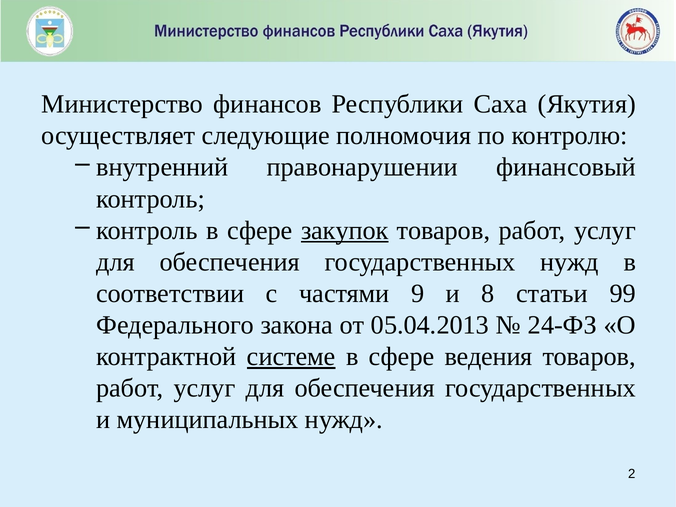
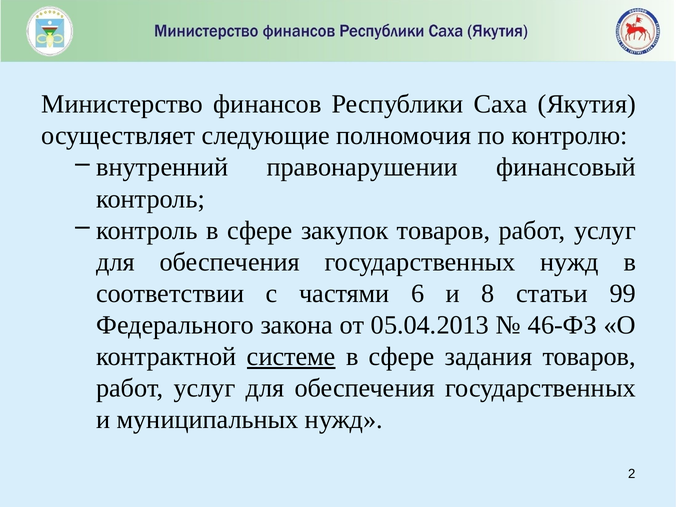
закупок underline: present -> none
9: 9 -> 6
24-ФЗ: 24-ФЗ -> 46-ФЗ
ведения: ведения -> задания
